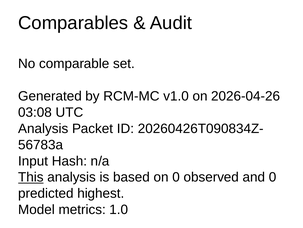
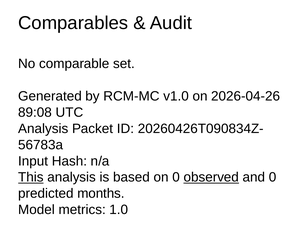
03:08: 03:08 -> 89:08
observed underline: none -> present
highest: highest -> months
